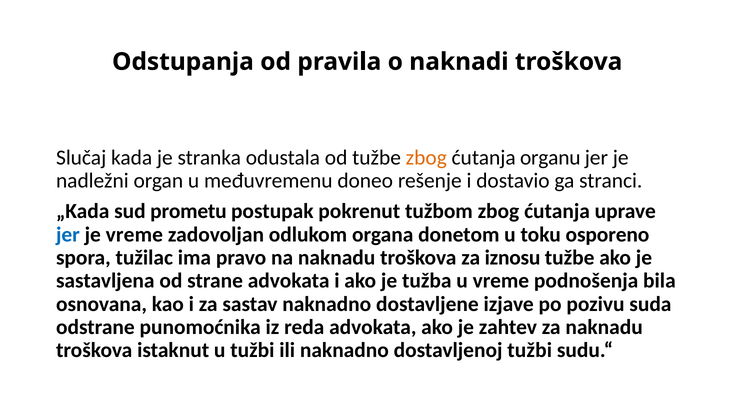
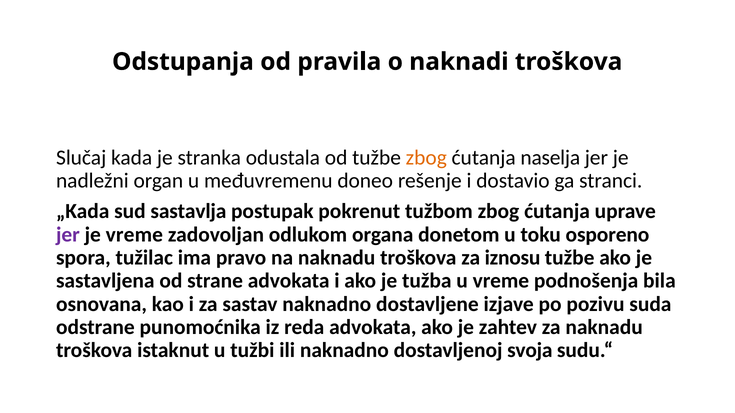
organu: organu -> naselja
prometu: prometu -> sastavlja
jer at (68, 235) colour: blue -> purple
dostavljenoj tužbi: tužbi -> svoja
